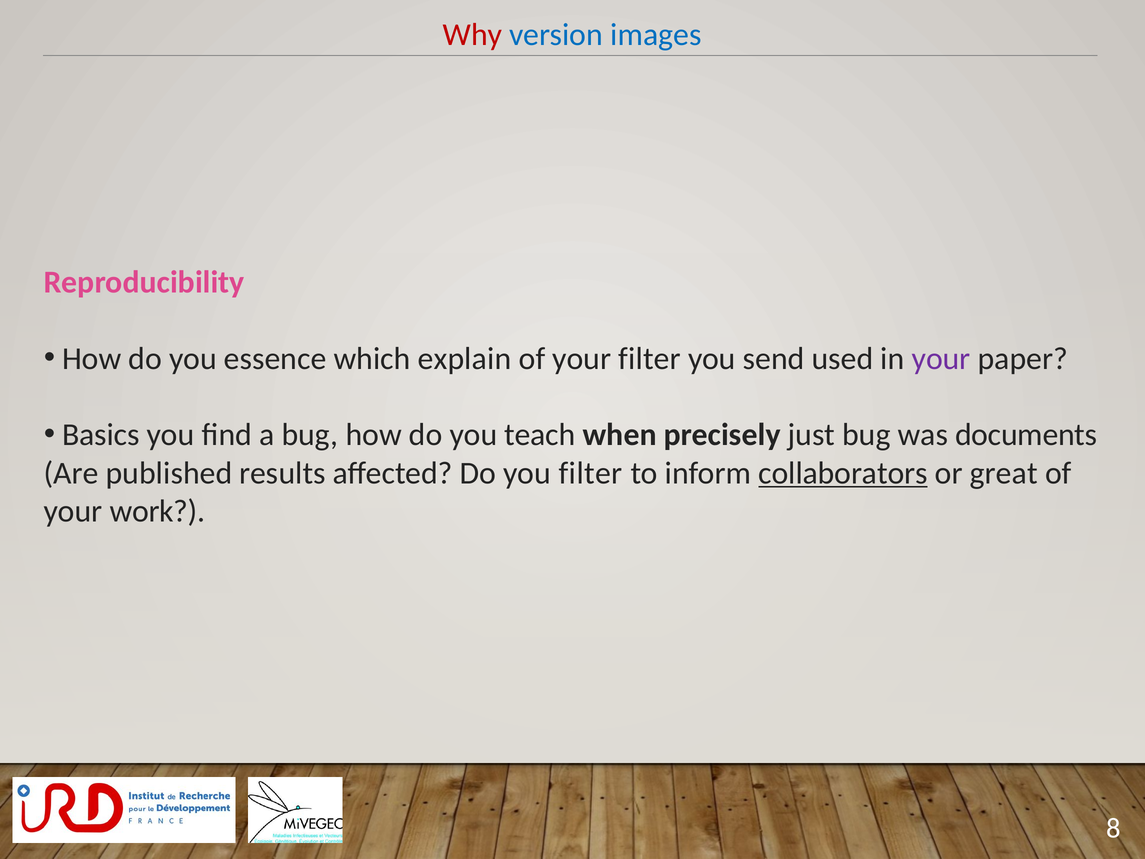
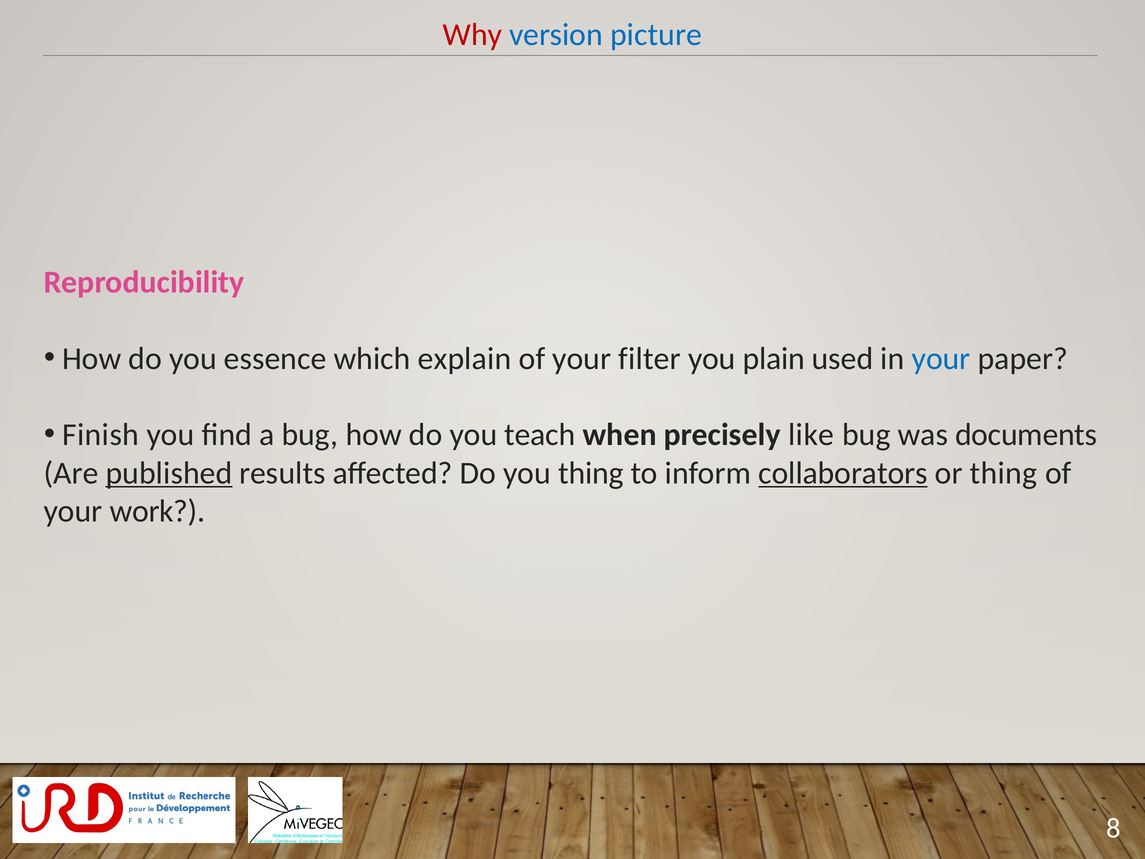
images: images -> picture
send: send -> plain
your at (941, 358) colour: purple -> blue
Basics: Basics -> Finish
just: just -> like
published underline: none -> present
you filter: filter -> thing
or great: great -> thing
